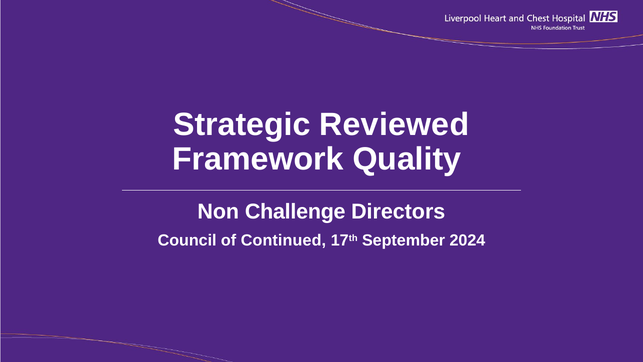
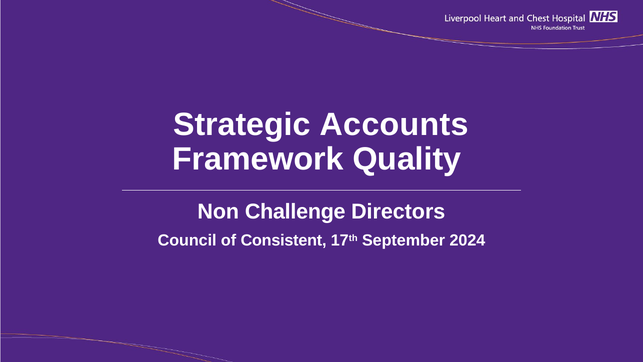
Reviewed: Reviewed -> Accounts
Continued: Continued -> Consistent
